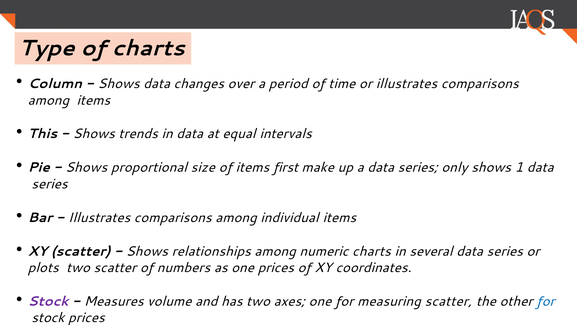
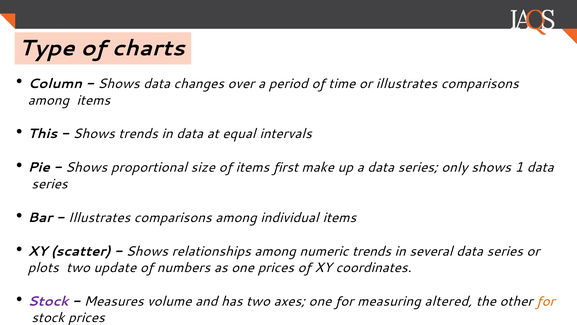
numeric charts: charts -> trends
two scatter: scatter -> update
measuring scatter: scatter -> altered
for at (546, 301) colour: blue -> orange
